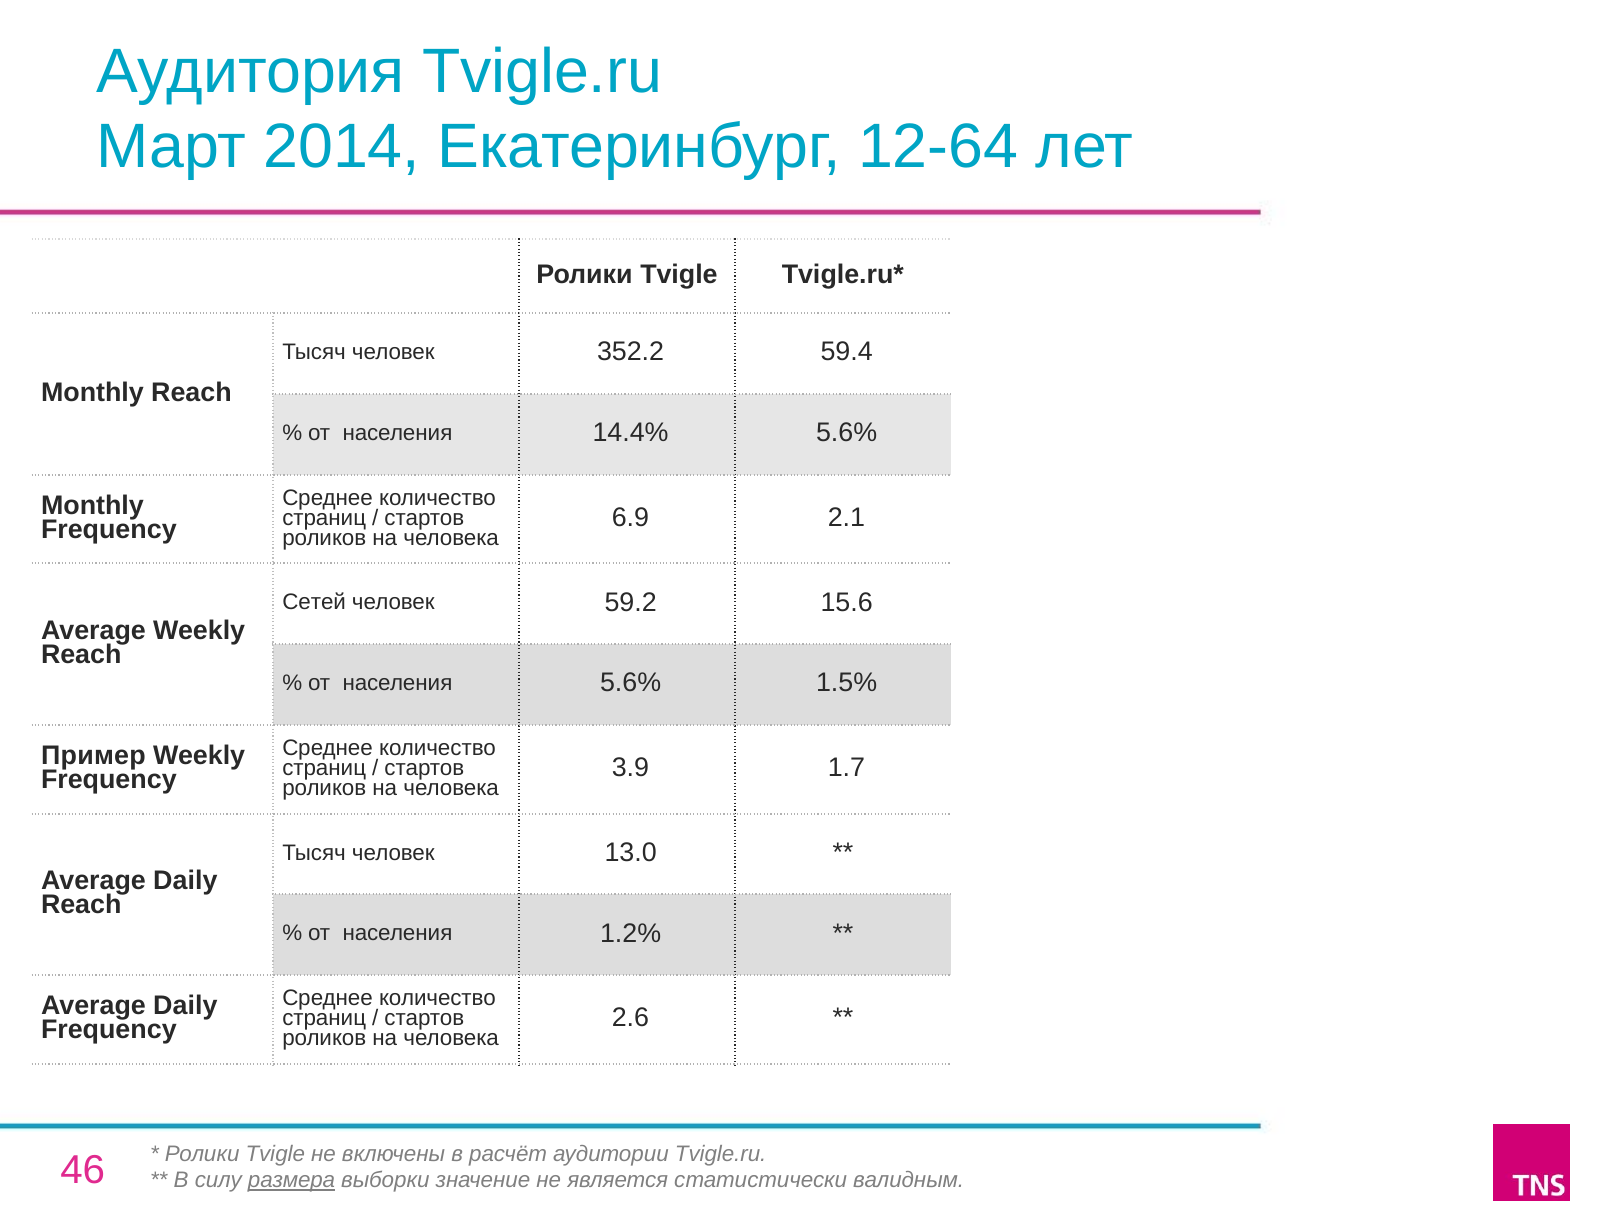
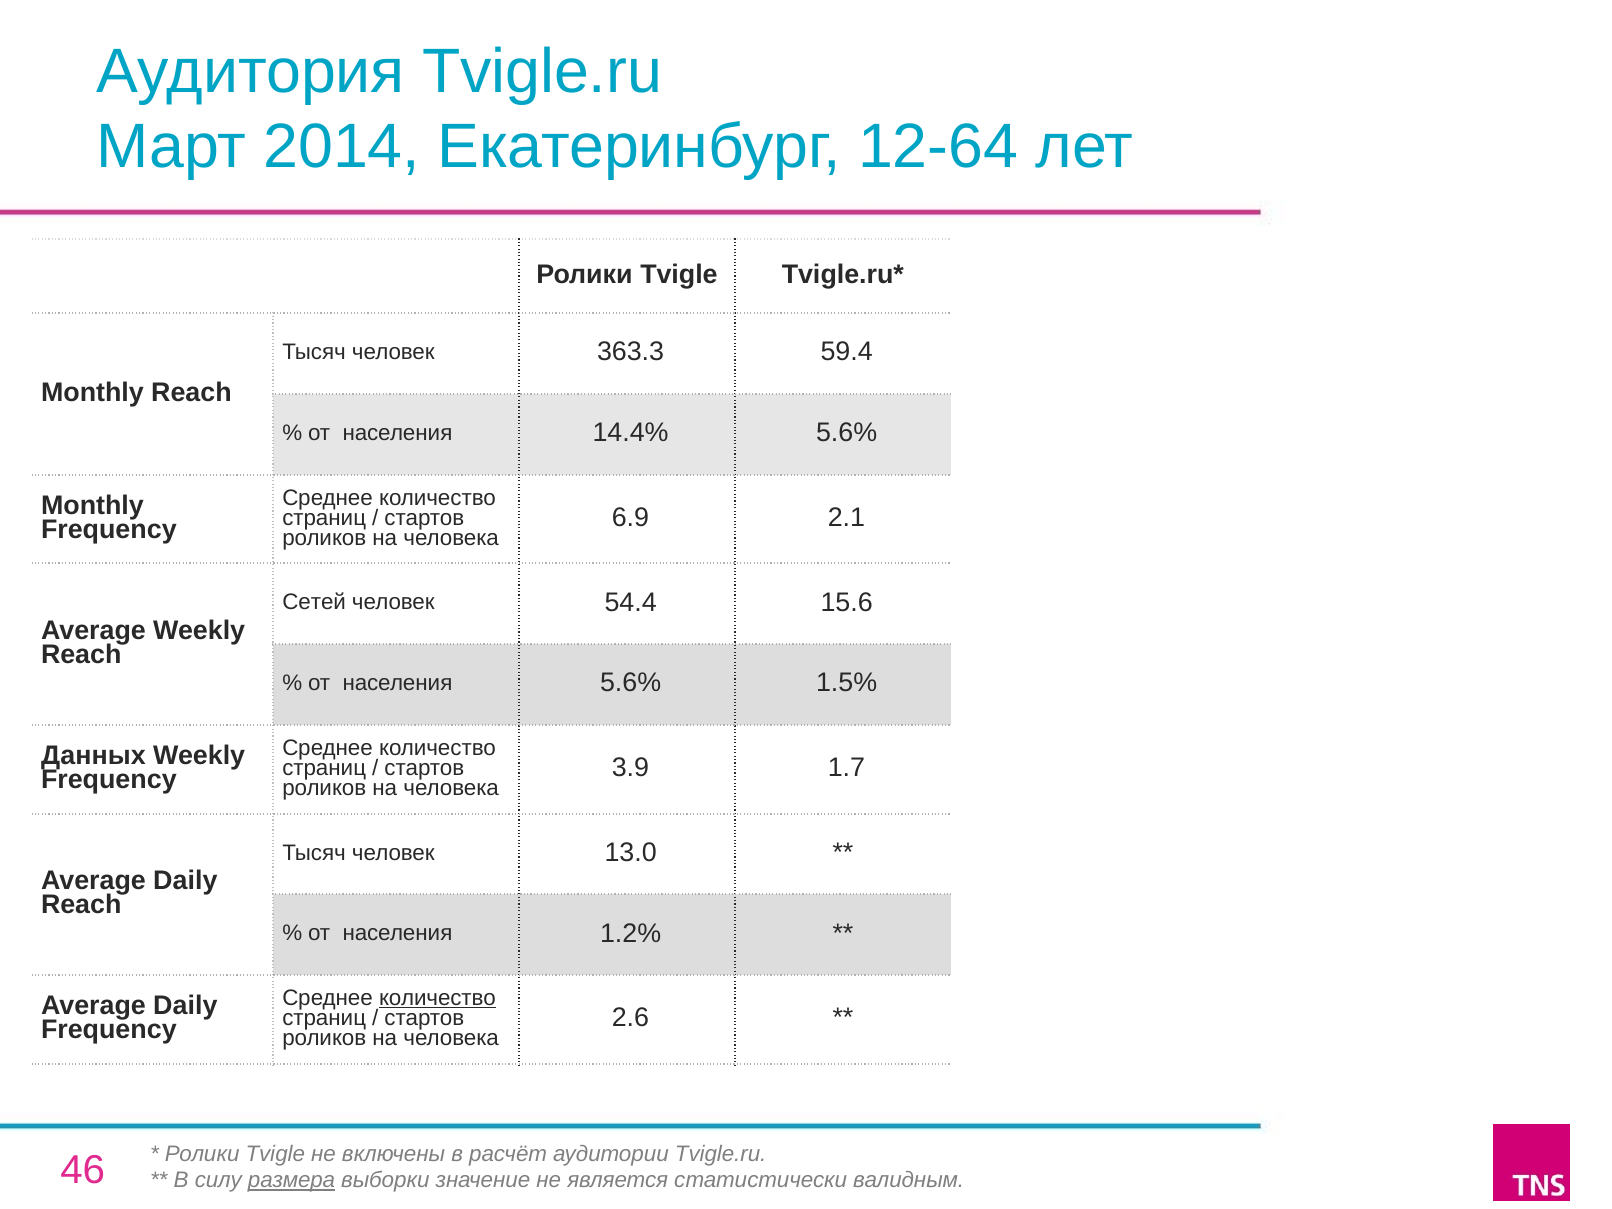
352.2: 352.2 -> 363.3
59.2: 59.2 -> 54.4
Пример: Пример -> Данных
количество at (437, 998) underline: none -> present
